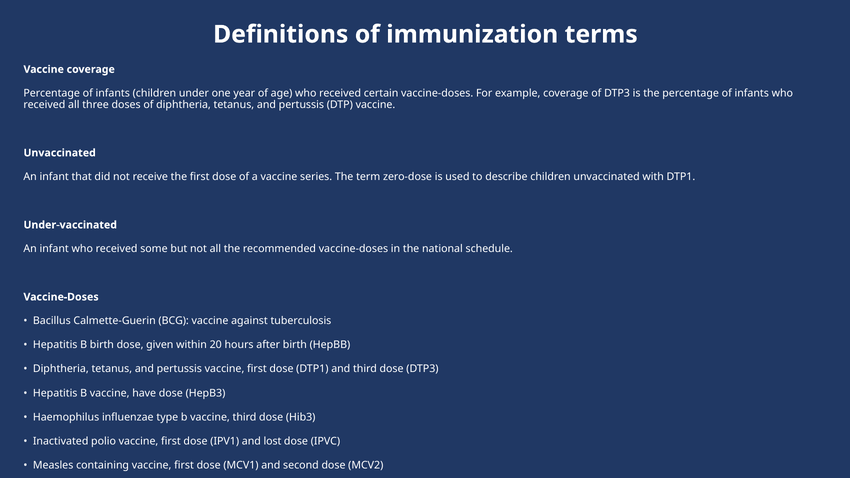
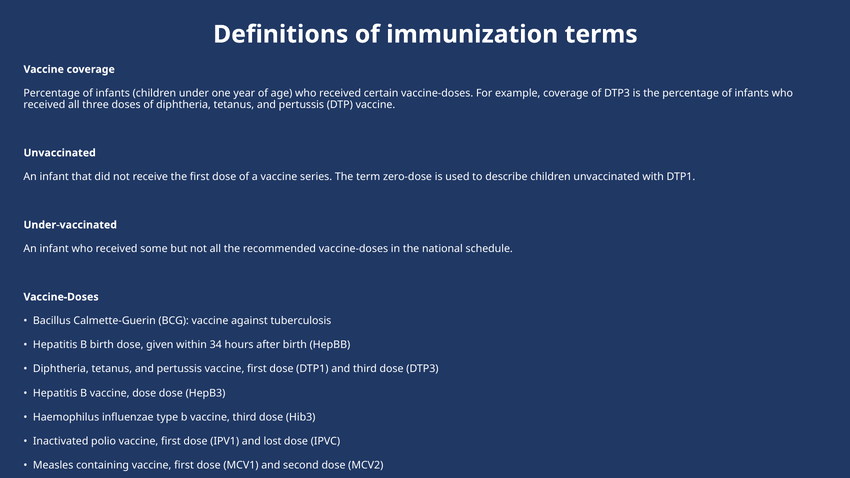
20: 20 -> 34
vaccine have: have -> dose
